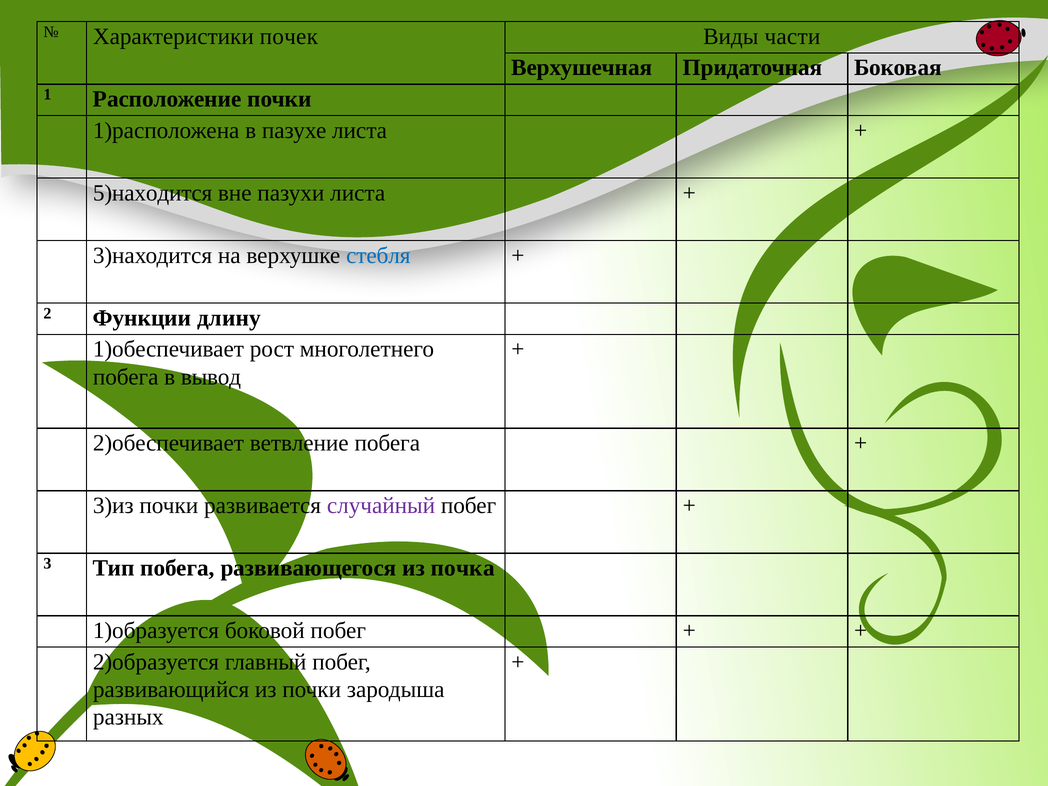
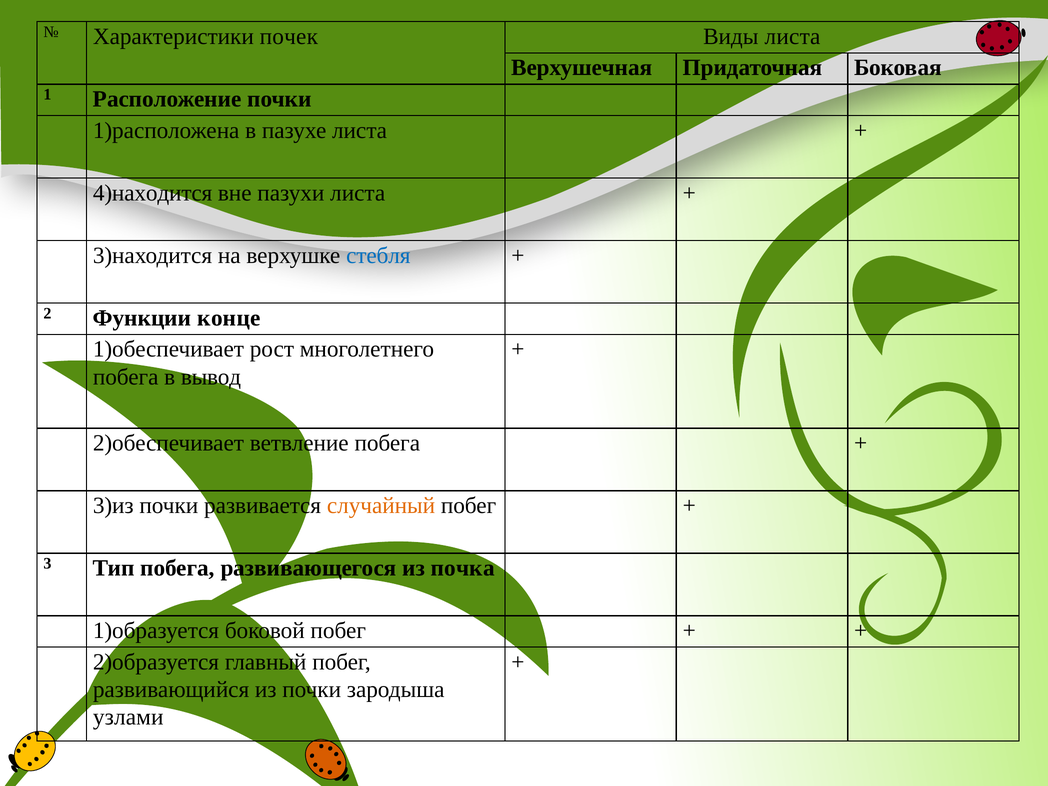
Виды части: части -> листа
5)находится: 5)находится -> 4)находится
длину: длину -> конце
случайный colour: purple -> orange
разных: разных -> узлами
